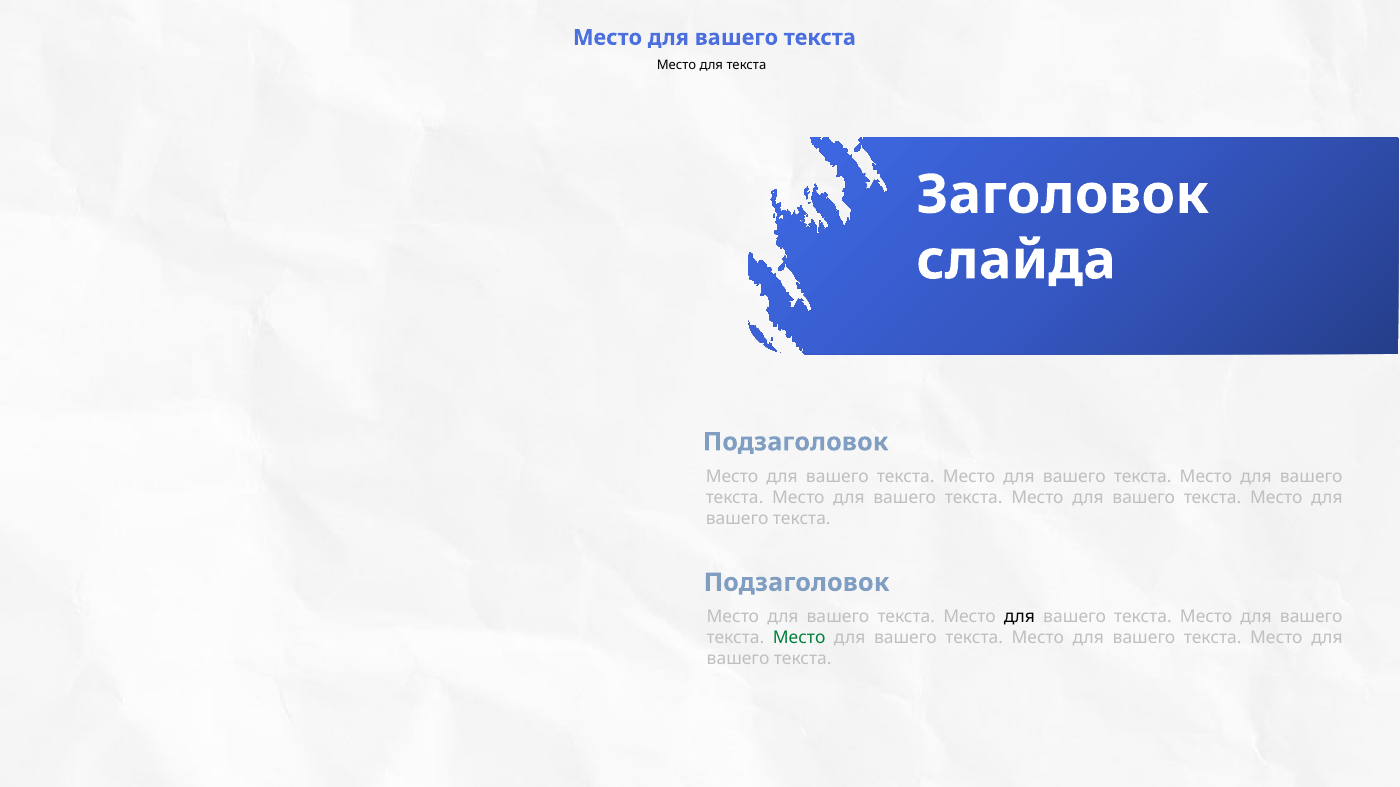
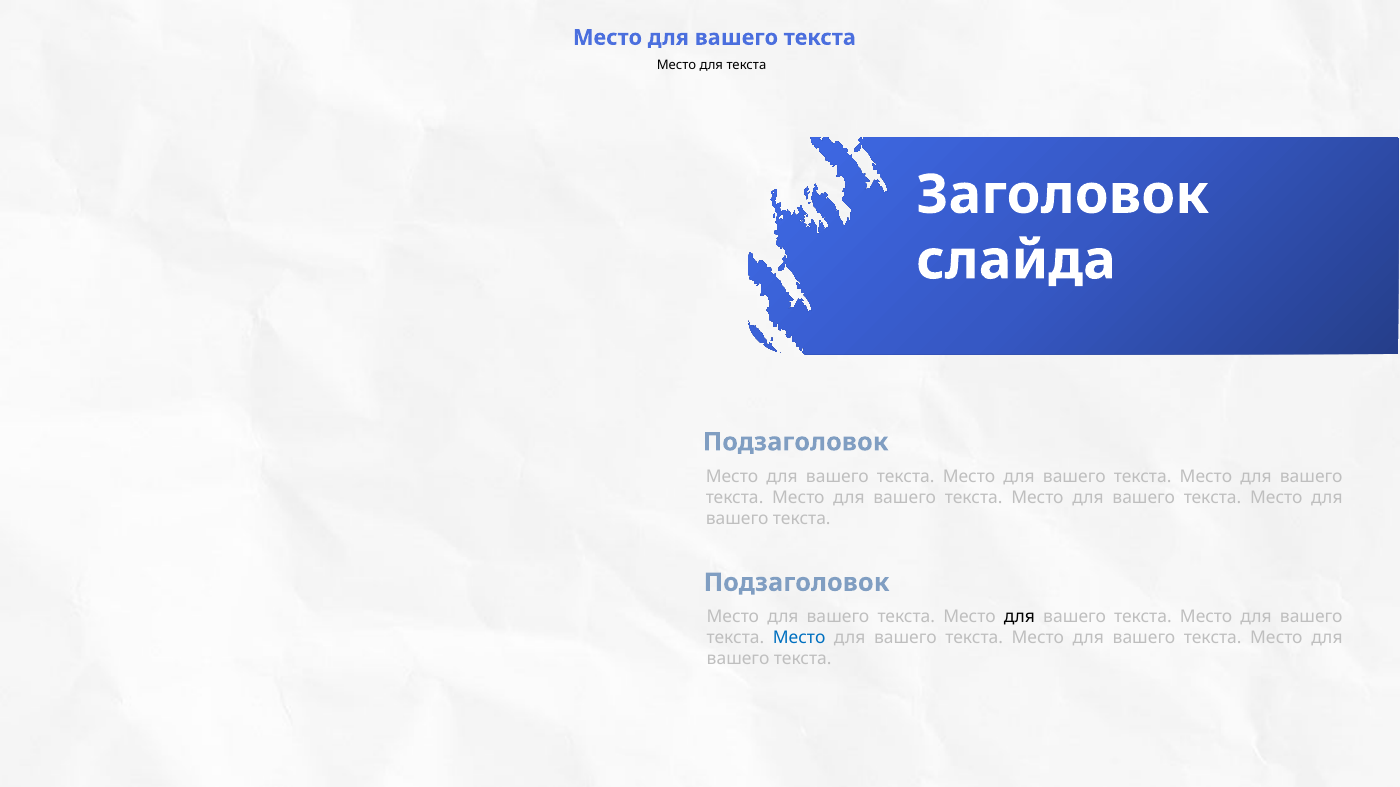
Место at (799, 638) colour: green -> blue
